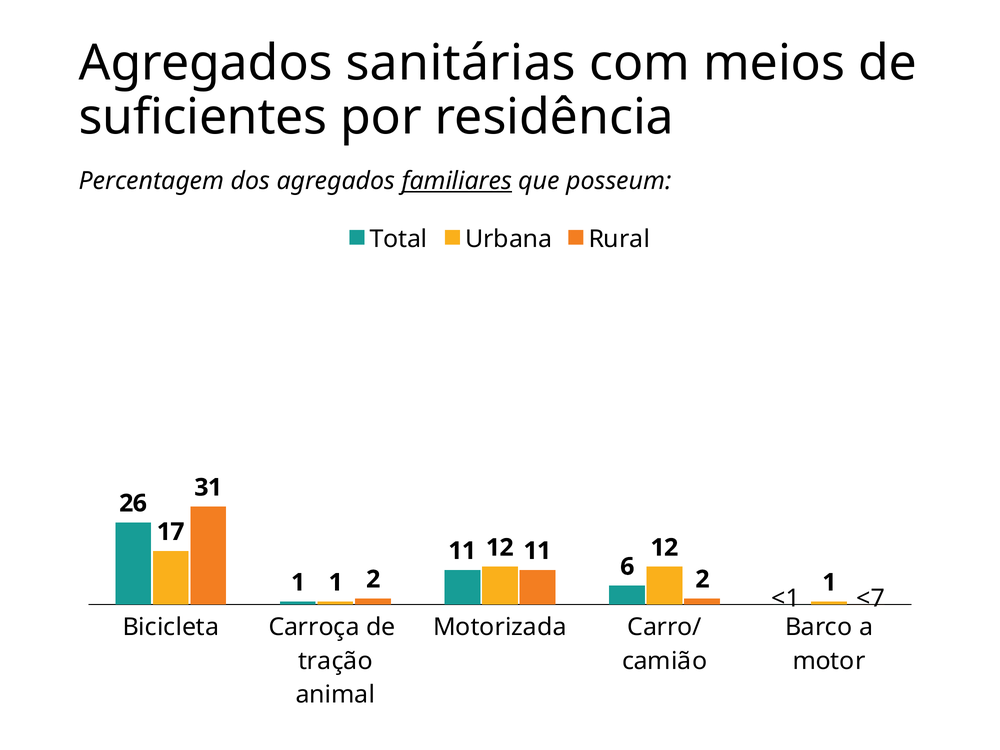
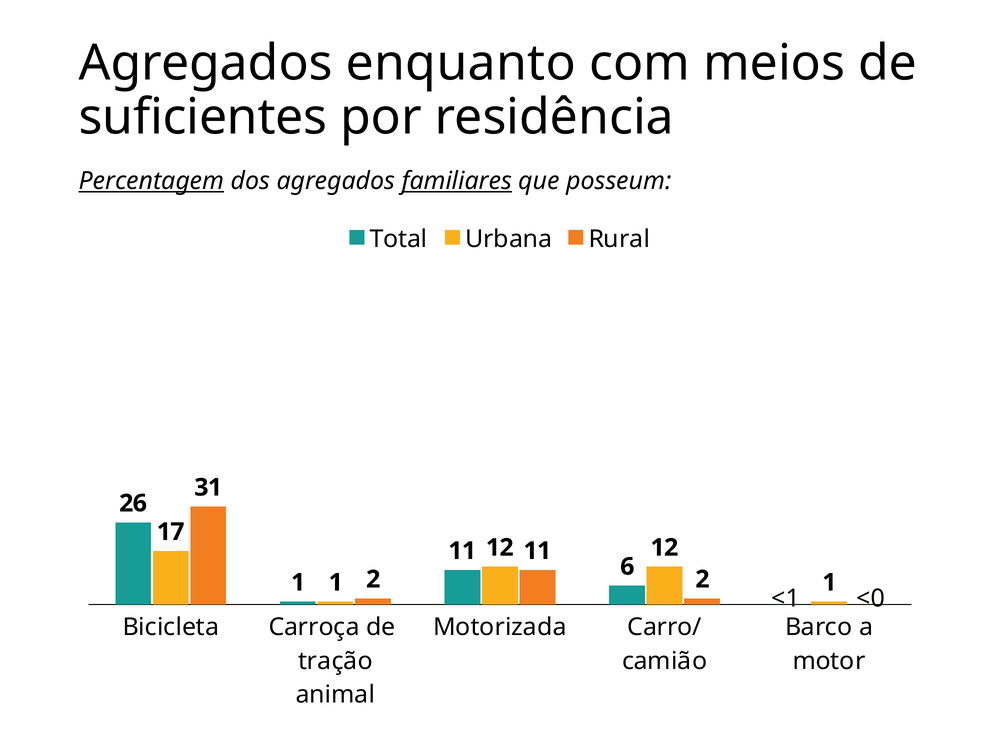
sanitárias: sanitárias -> enquanto
Percentagem underline: none -> present
<7: <7 -> <0
